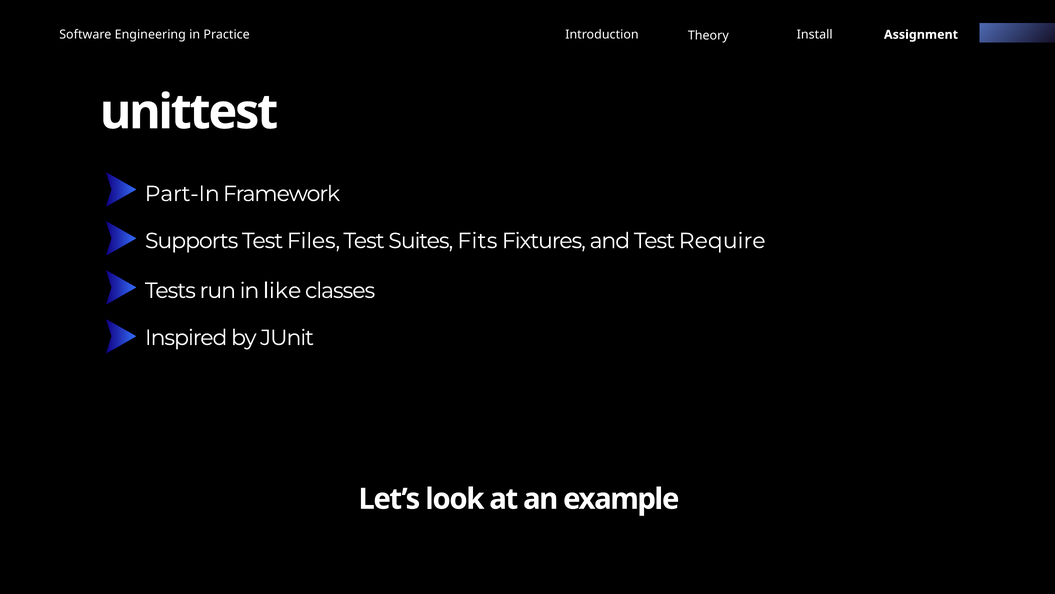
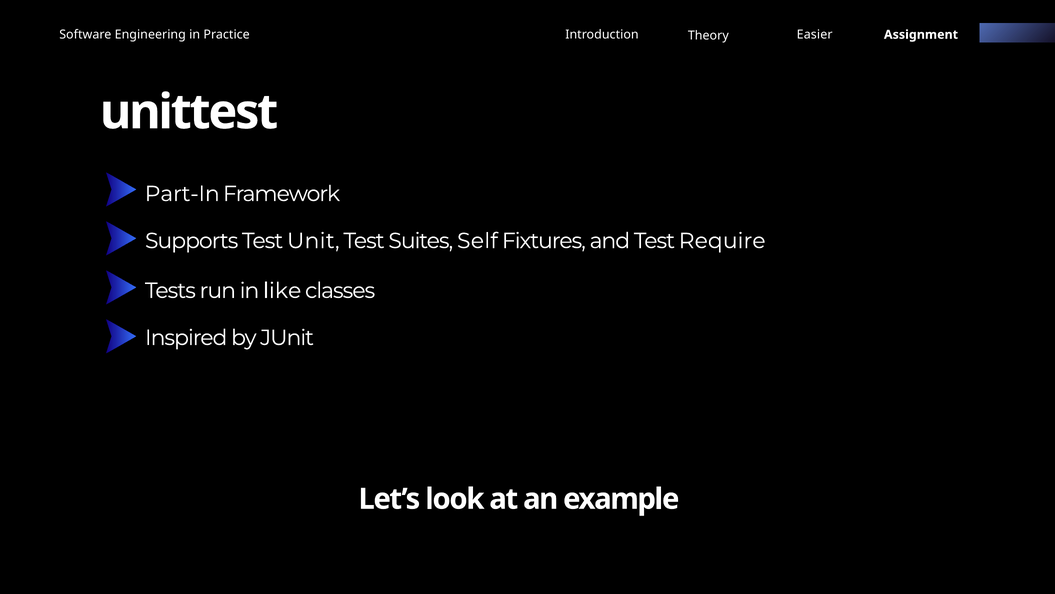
Install: Install -> Easier
Files: Files -> Unit
Fits: Fits -> Self
